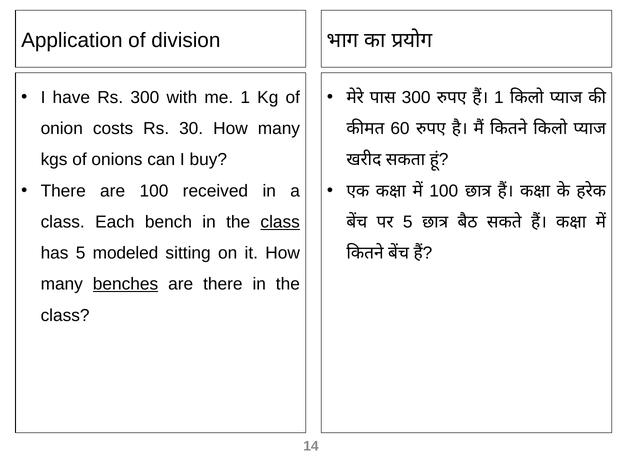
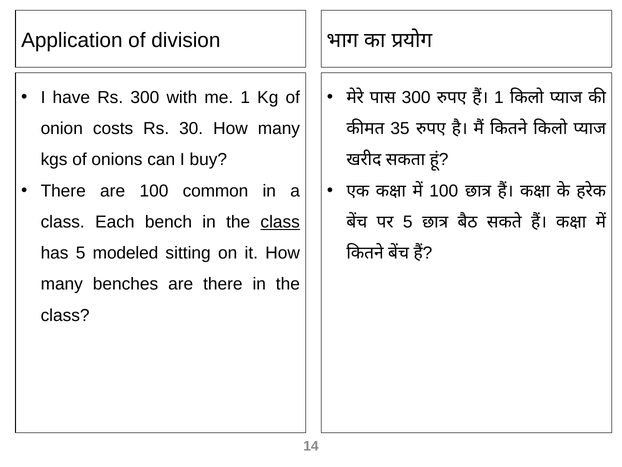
60: 60 -> 35
received: received -> common
benches underline: present -> none
